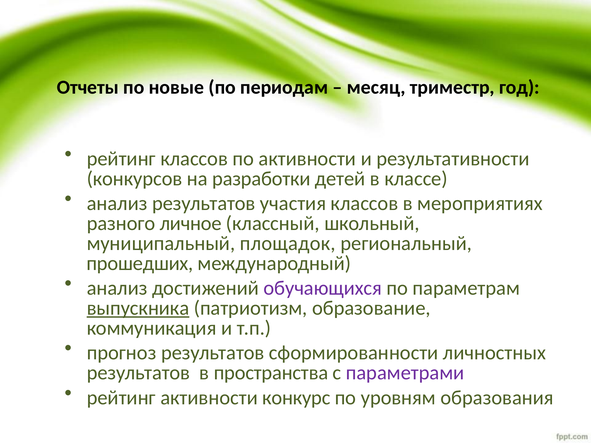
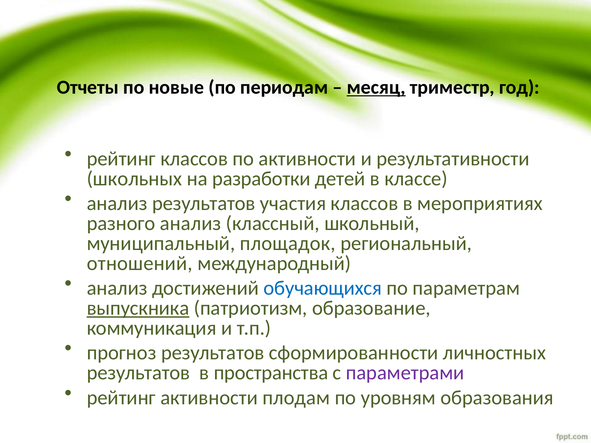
месяц underline: none -> present
конкурсов: конкурсов -> школьных
разного личное: личное -> анализ
прошедших: прошедших -> отношений
обучающихся colour: purple -> blue
конкурс: конкурс -> плодам
